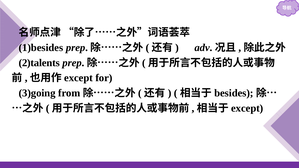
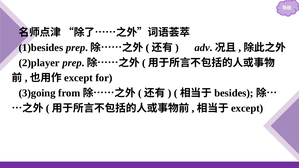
2)talents: 2)talents -> 2)player
